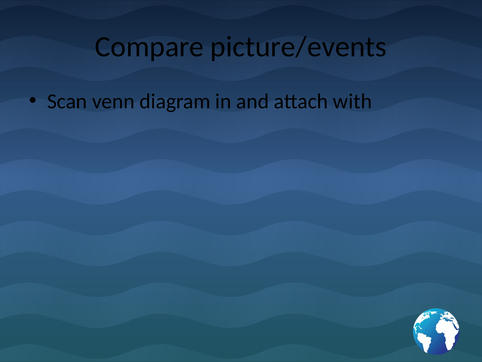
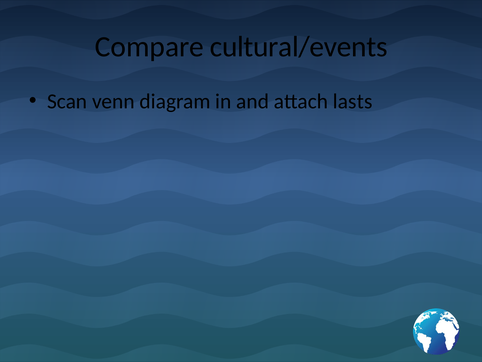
picture/events: picture/events -> cultural/events
with: with -> lasts
